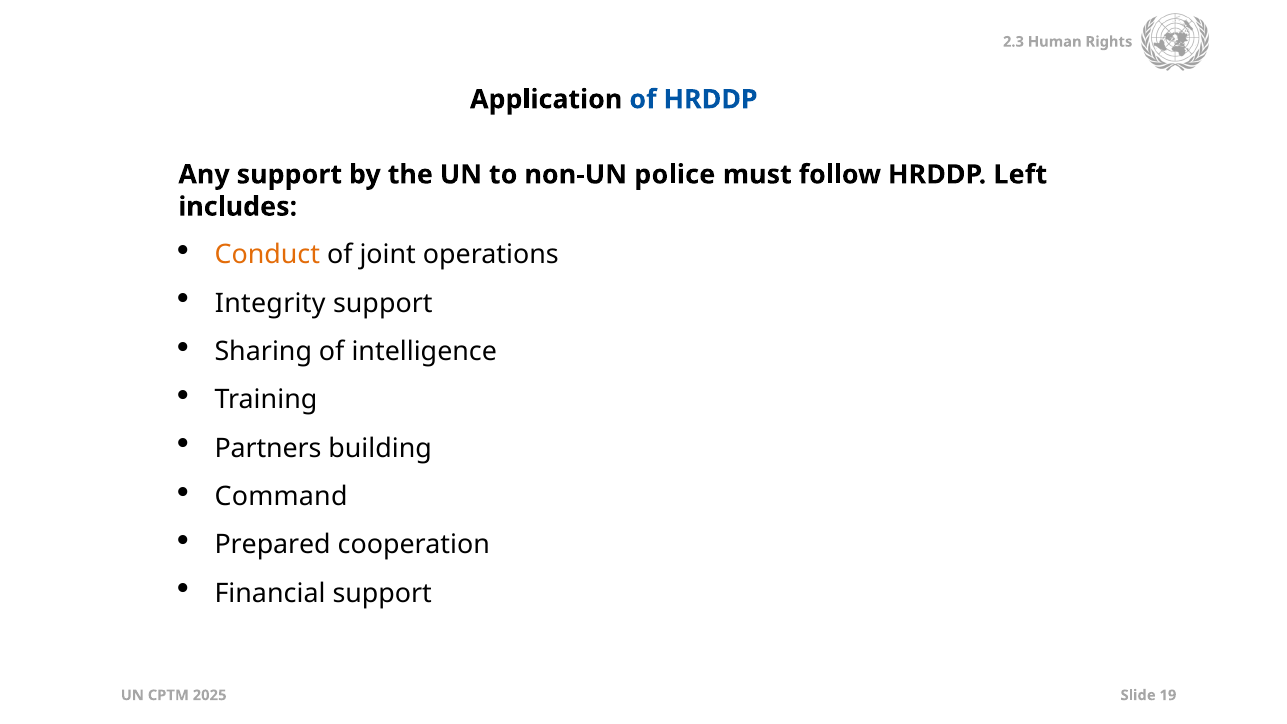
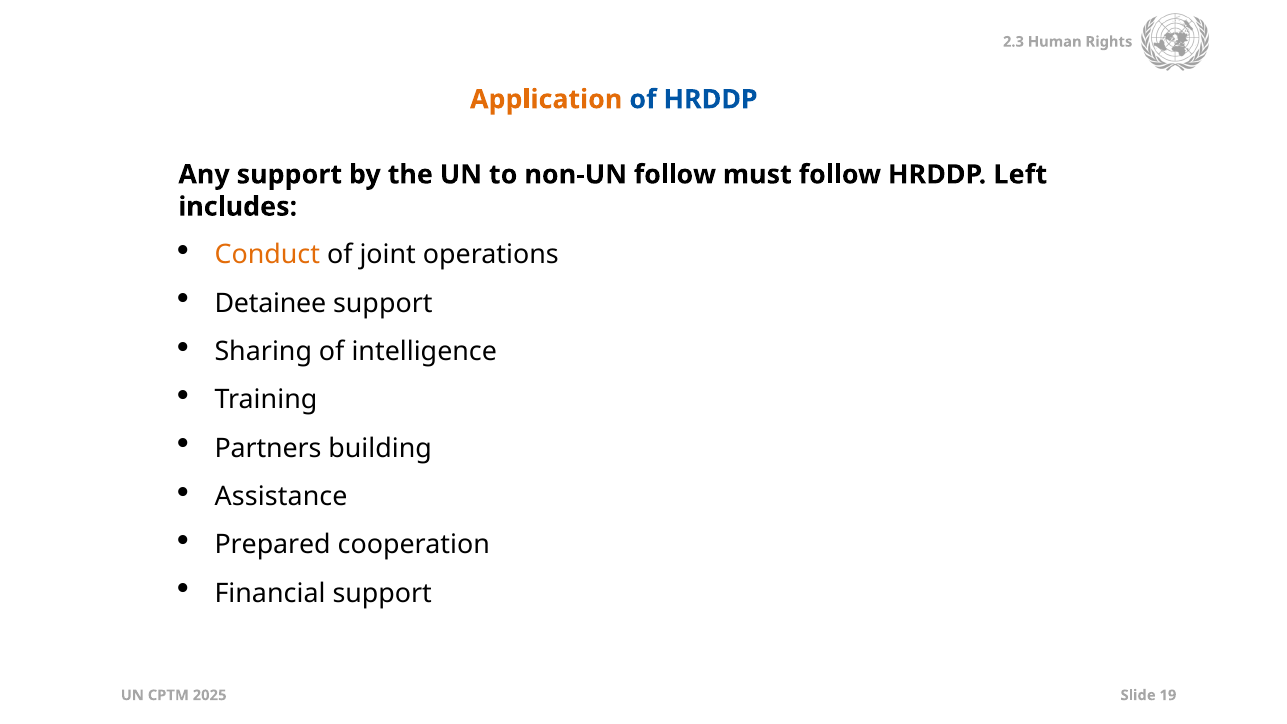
Application colour: black -> orange
non-UN police: police -> follow
Integrity: Integrity -> Detainee
Command: Command -> Assistance
